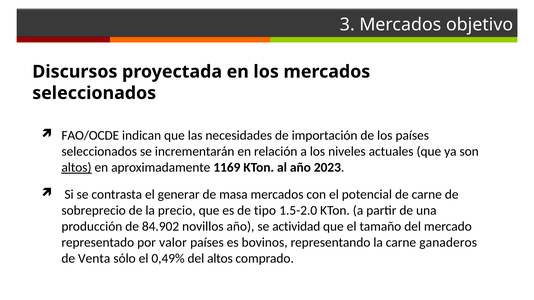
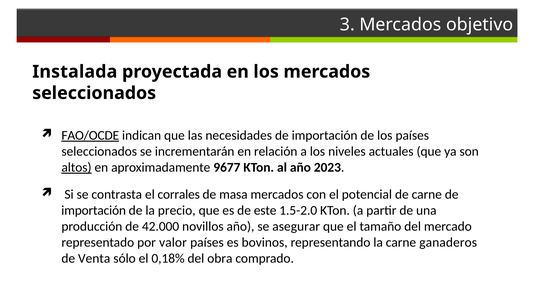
Discursos: Discursos -> Instalada
FAO/OCDE underline: none -> present
1169: 1169 -> 9677
generar: generar -> corrales
sobreprecio at (94, 211): sobreprecio -> importación
tipo: tipo -> este
84.902: 84.902 -> 42.000
actividad: actividad -> asegurar
0,49%: 0,49% -> 0,18%
del altos: altos -> obra
